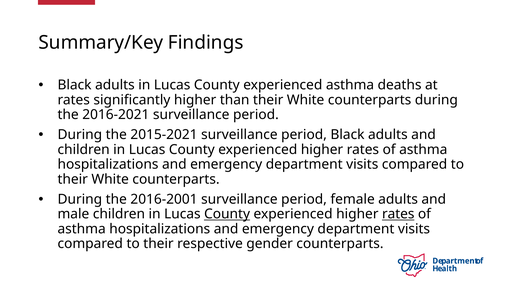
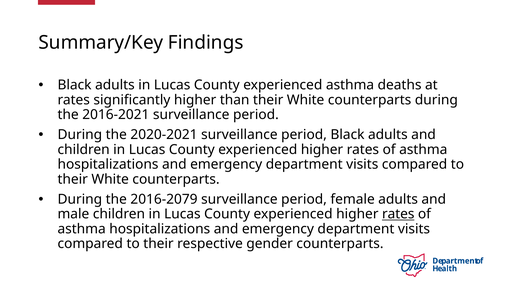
2015-2021: 2015-2021 -> 2020-2021
2016-2001: 2016-2001 -> 2016-2079
County at (227, 214) underline: present -> none
